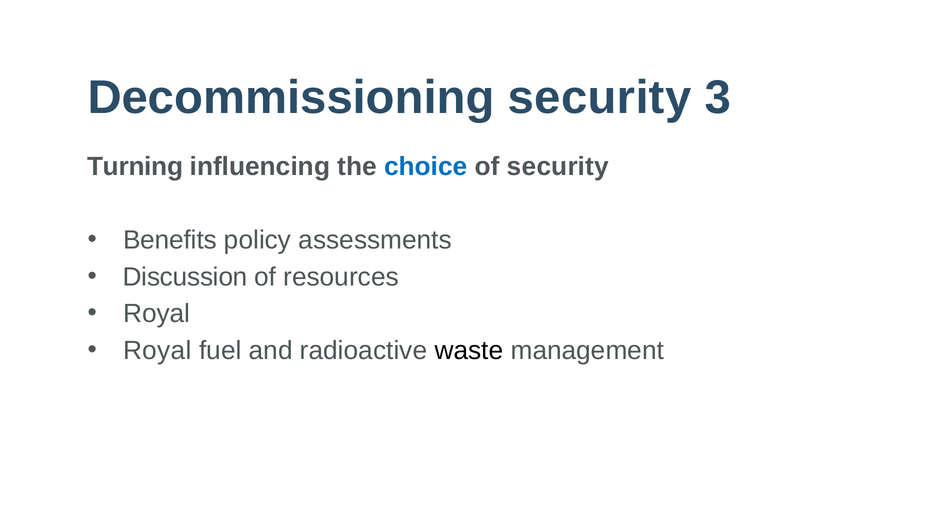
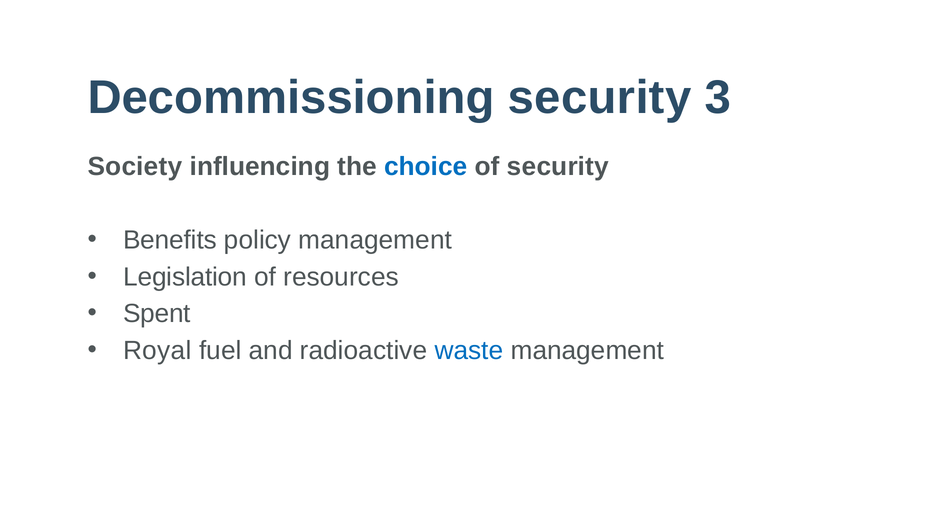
Turning: Turning -> Society
policy assessments: assessments -> management
Discussion: Discussion -> Legislation
Royal at (157, 314): Royal -> Spent
waste colour: black -> blue
